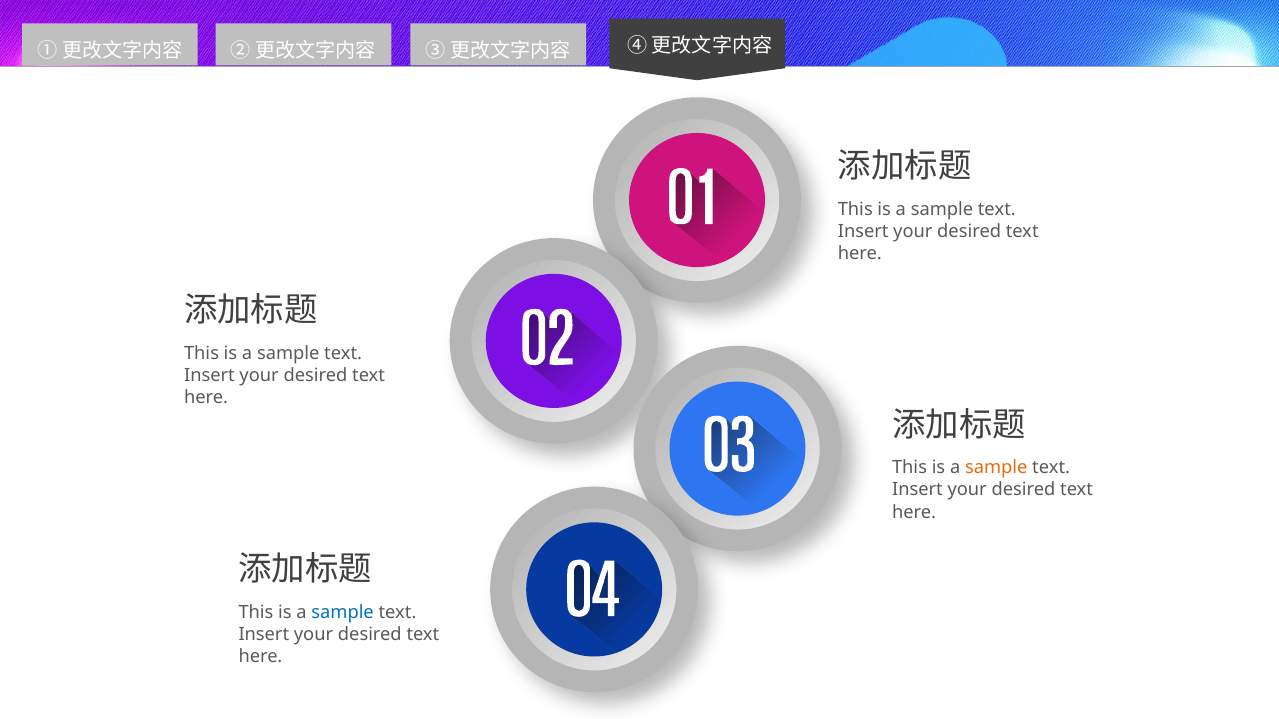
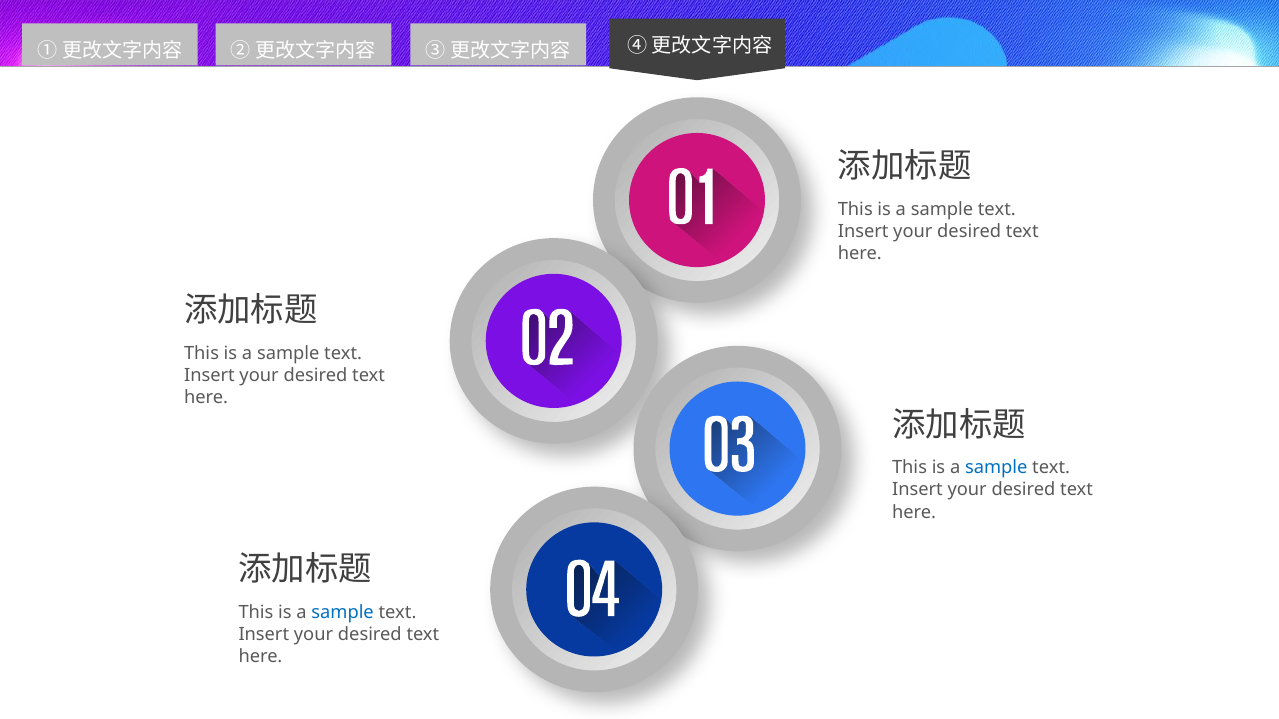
sample at (996, 468) colour: orange -> blue
